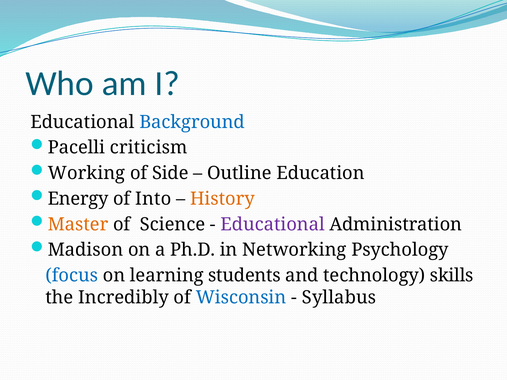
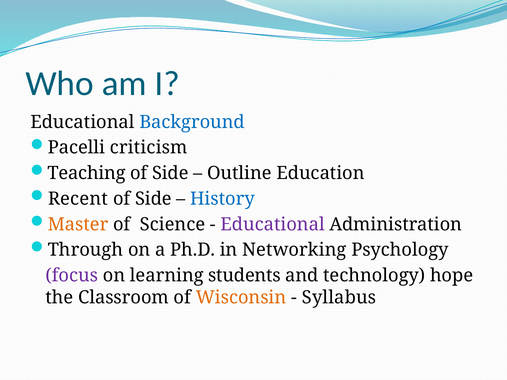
Working: Working -> Teaching
Energy: Energy -> Recent
Into at (153, 199): Into -> Side
History colour: orange -> blue
Madison: Madison -> Through
focus colour: blue -> purple
skills: skills -> hope
Incredibly: Incredibly -> Classroom
Wisconsin colour: blue -> orange
